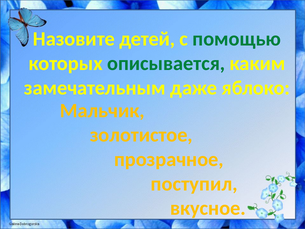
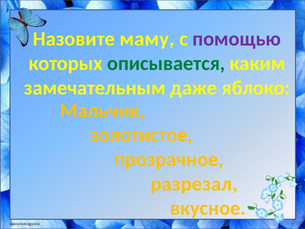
детей: детей -> маму
помощью colour: green -> purple
поступил: поступил -> разрезал
